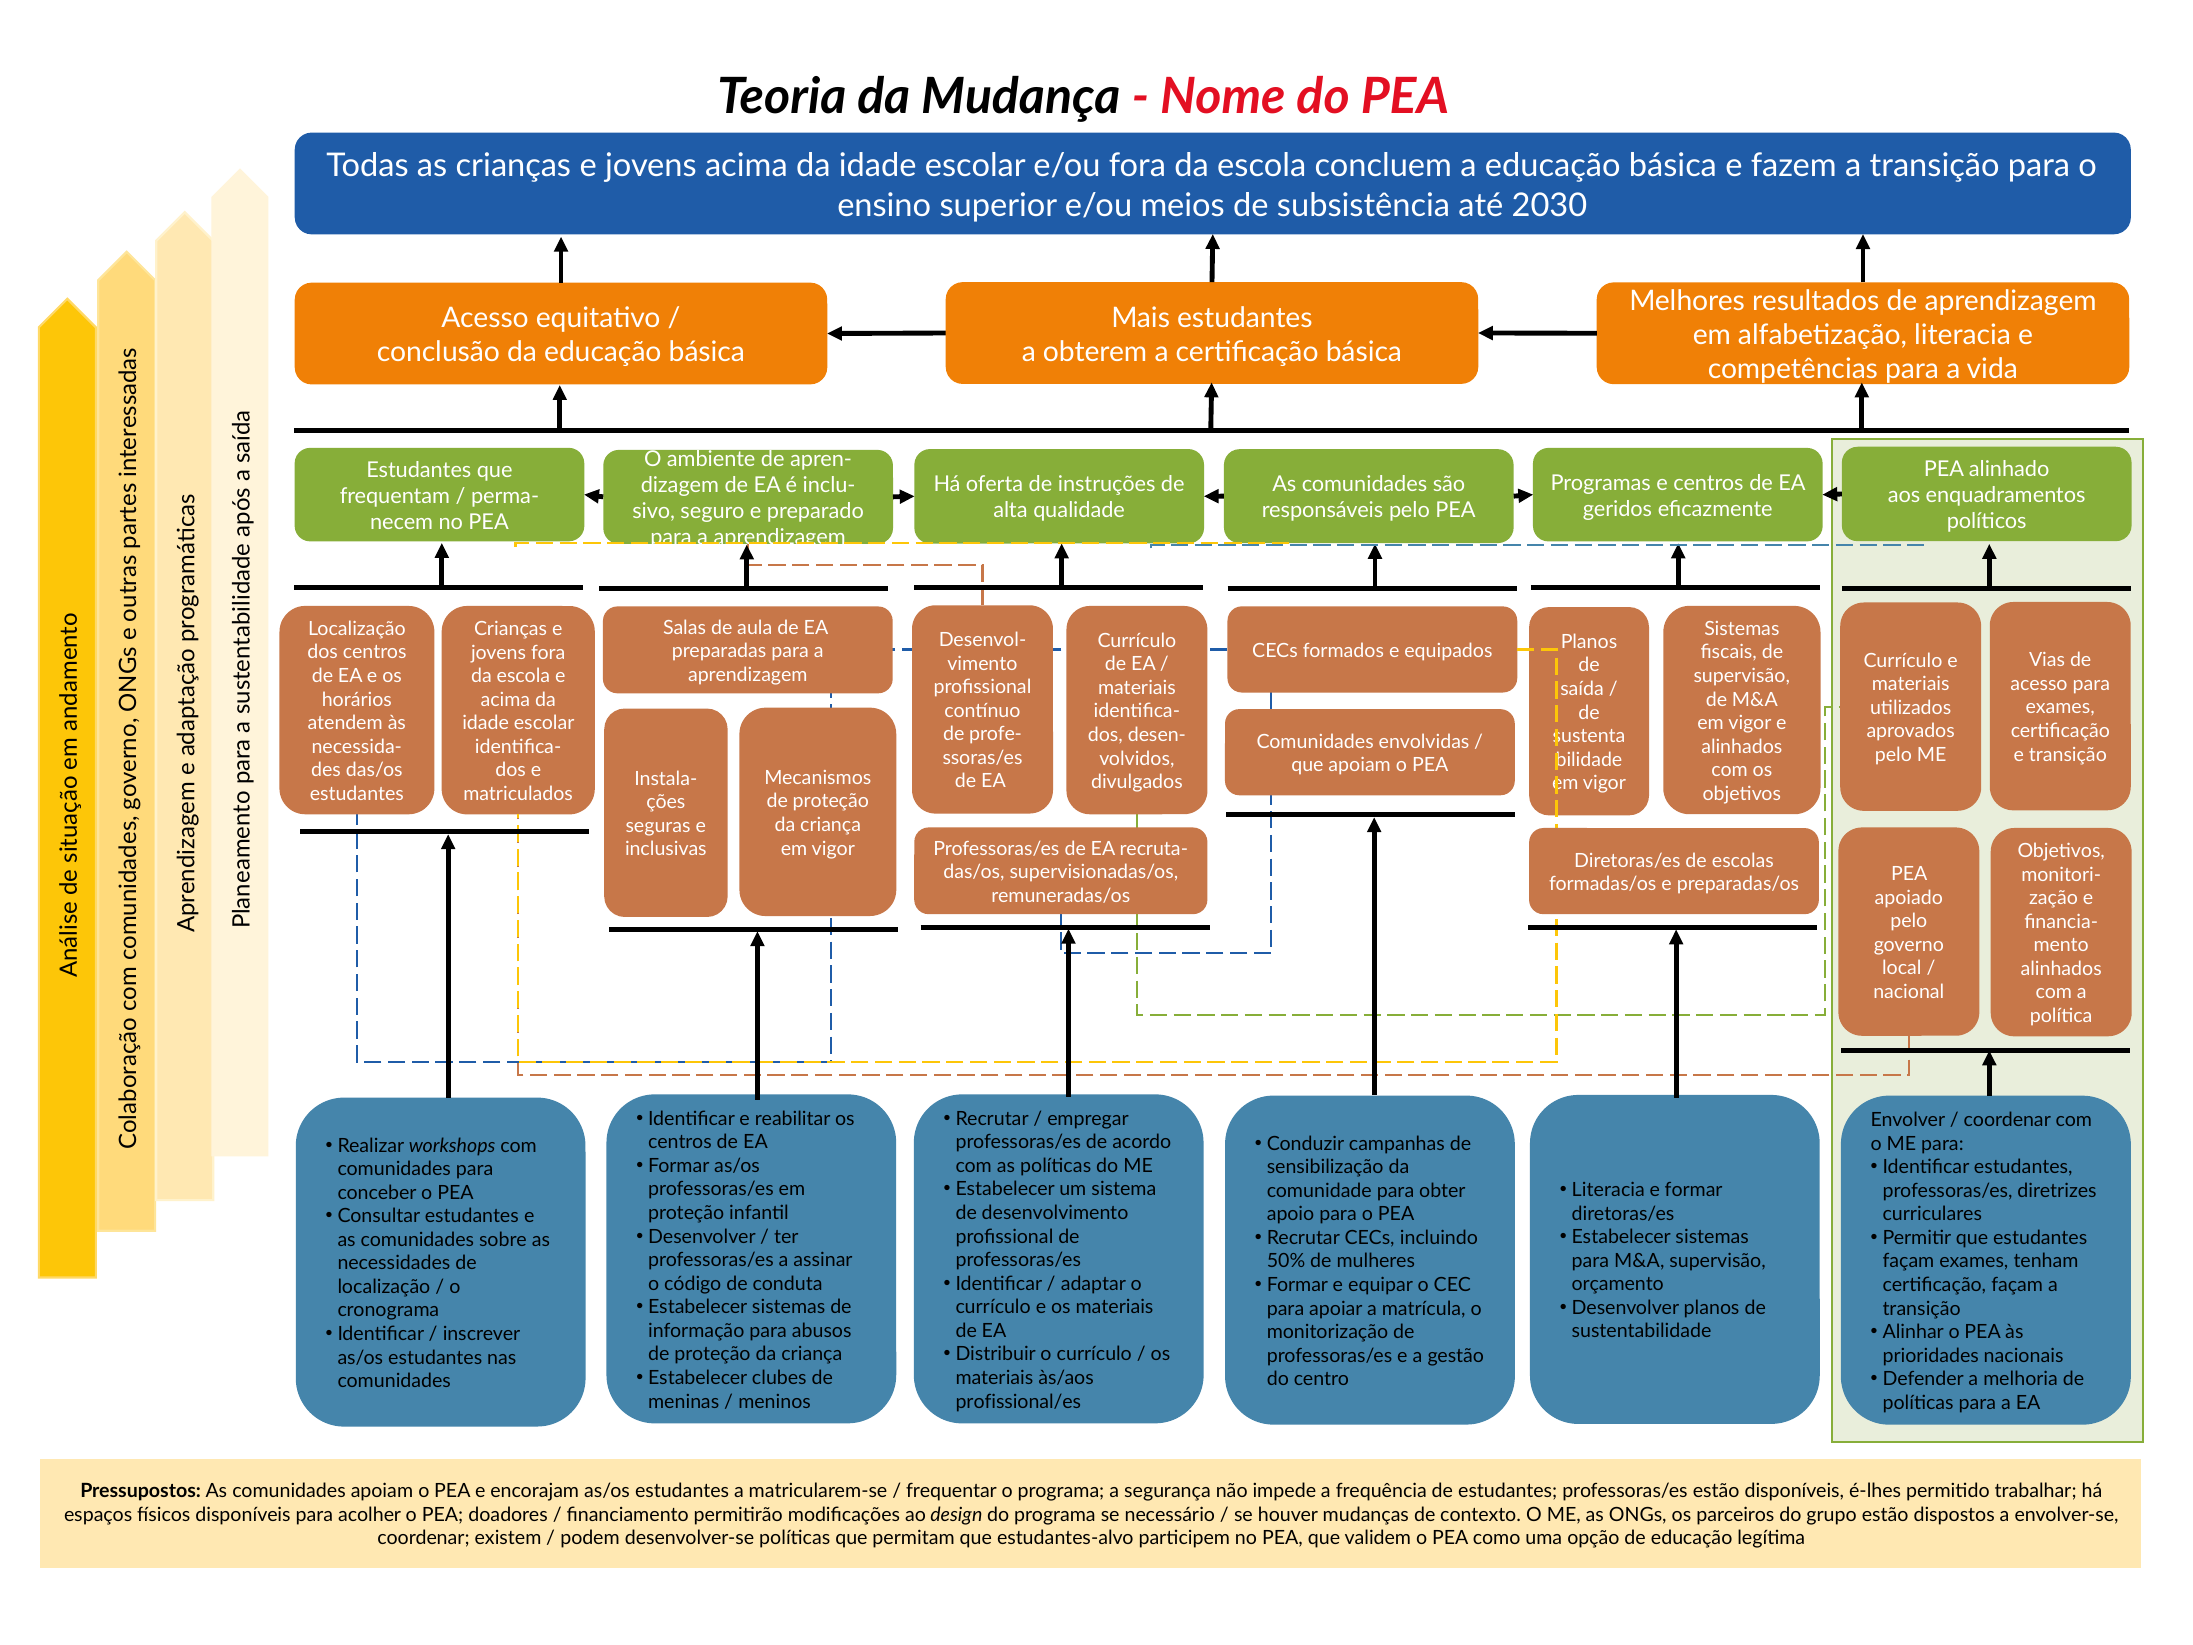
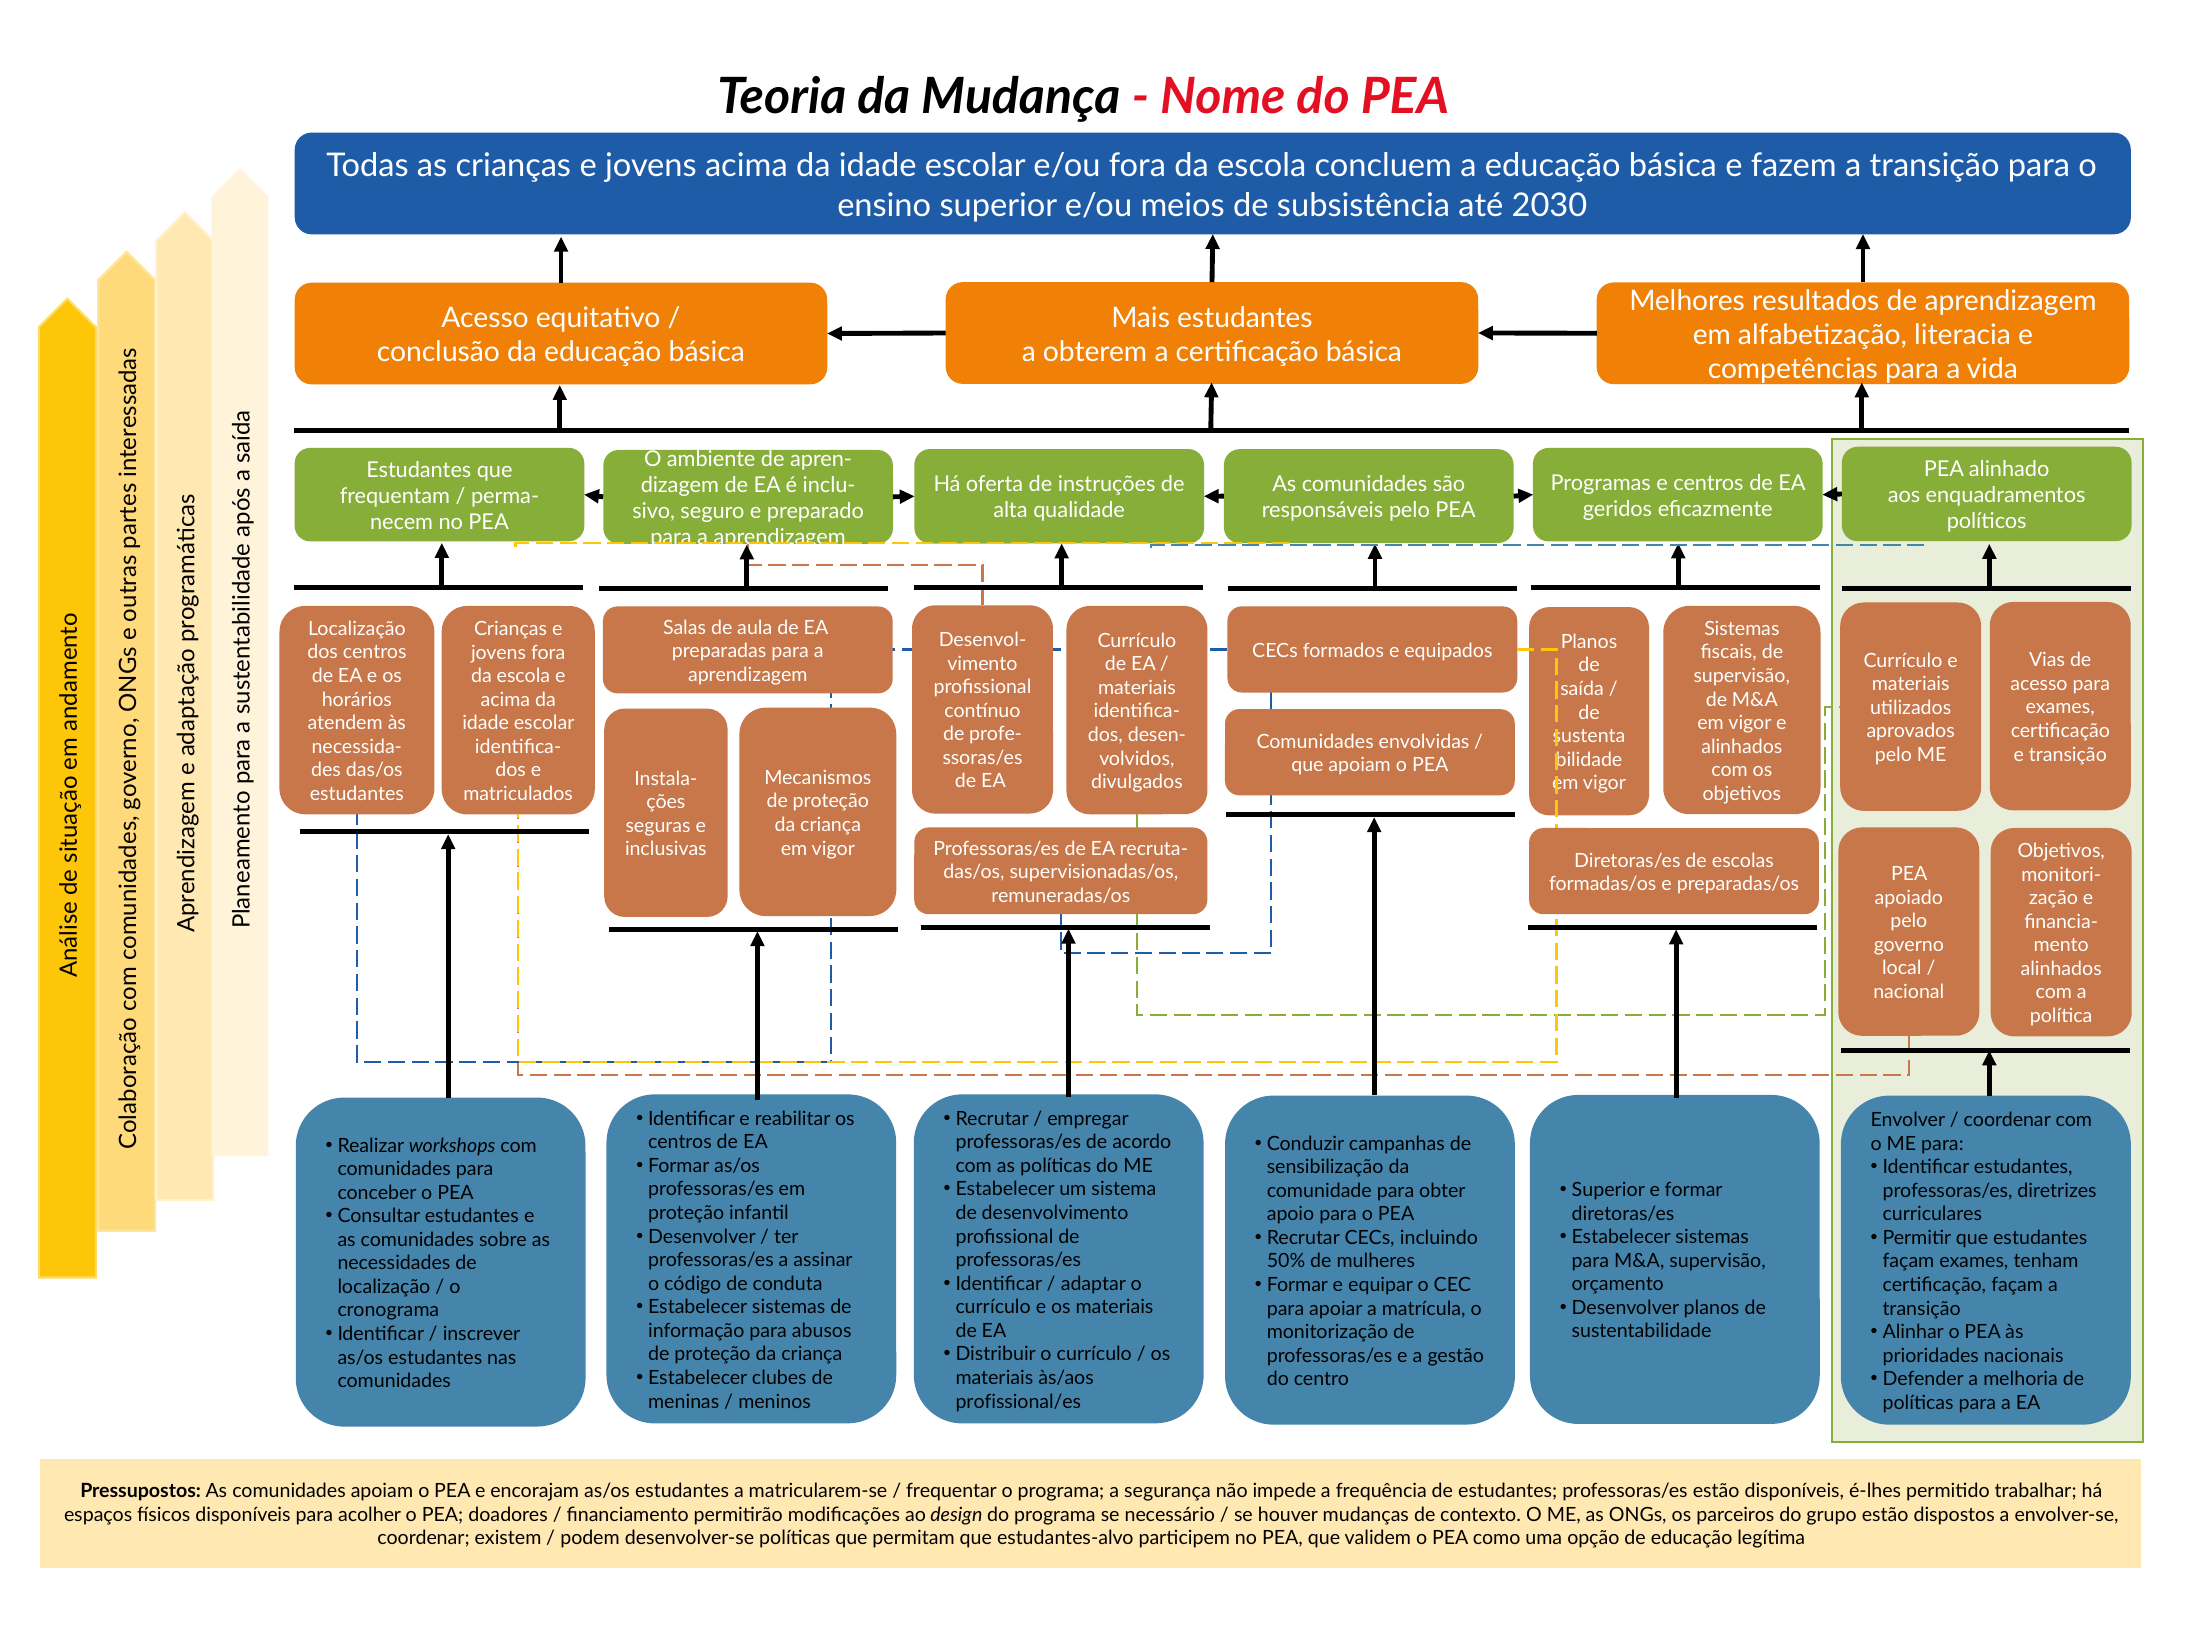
Literacia at (1608, 1190): Literacia -> Superior
